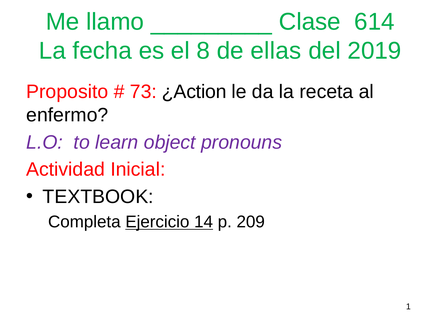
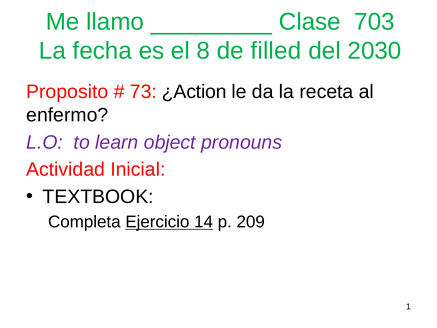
614: 614 -> 703
ellas: ellas -> filled
2019: 2019 -> 2030
